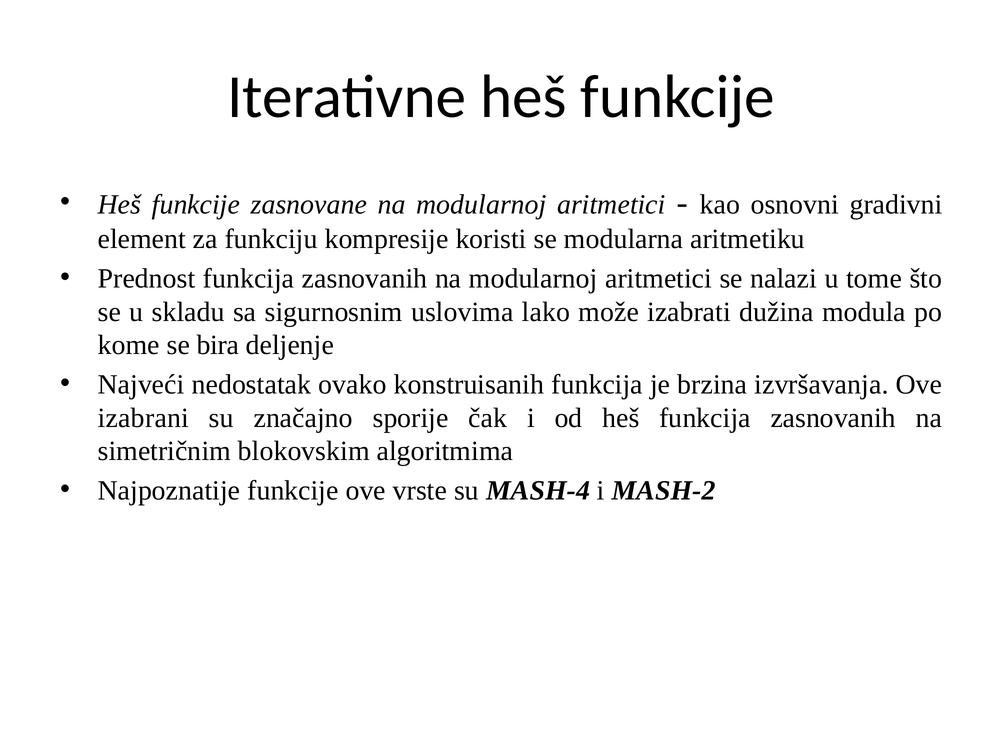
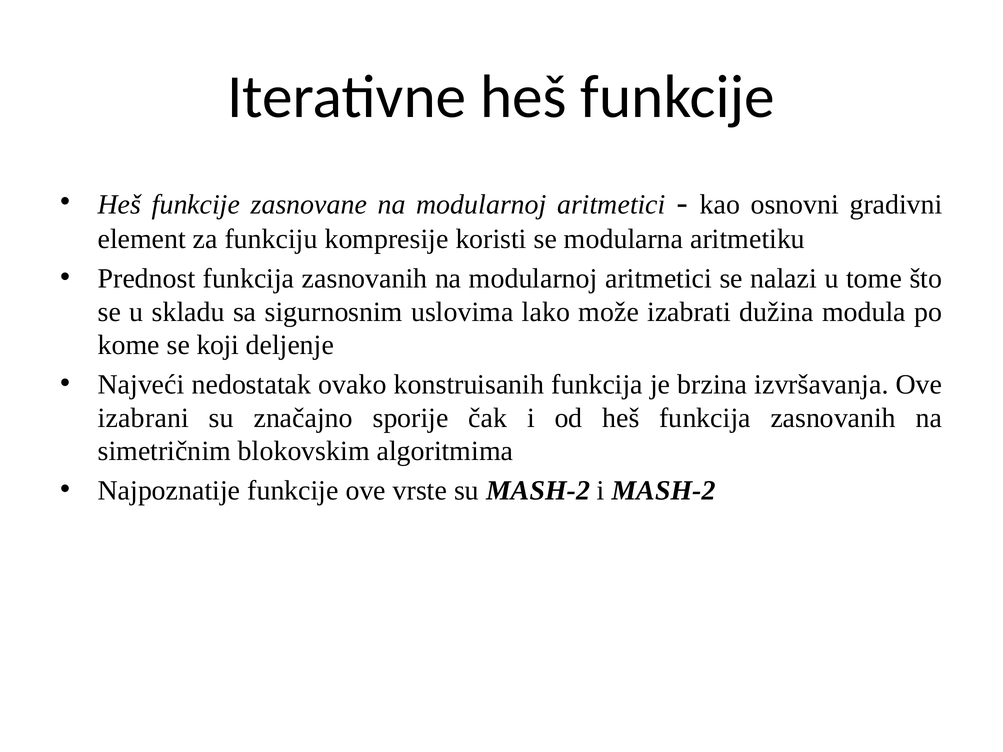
bira: bira -> koji
su MASH-4: MASH-4 -> MASH-2
